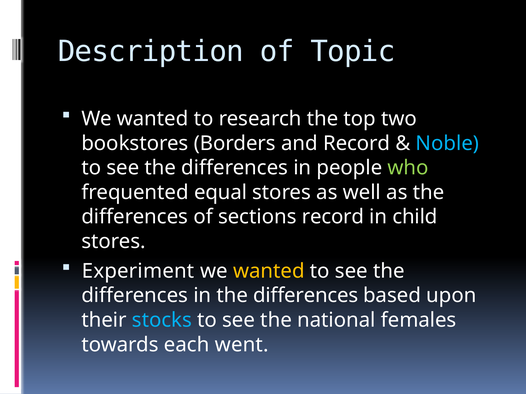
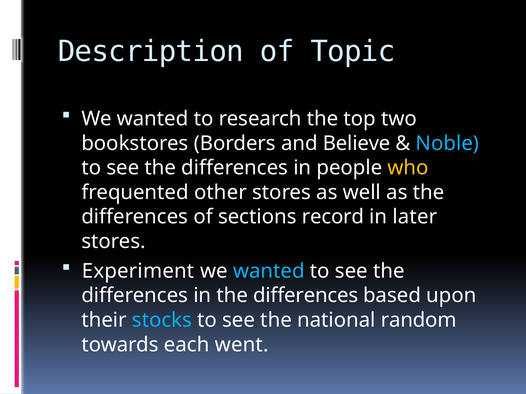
and Record: Record -> Believe
who colour: light green -> yellow
equal: equal -> other
child: child -> later
wanted at (269, 271) colour: yellow -> light blue
females: females -> random
